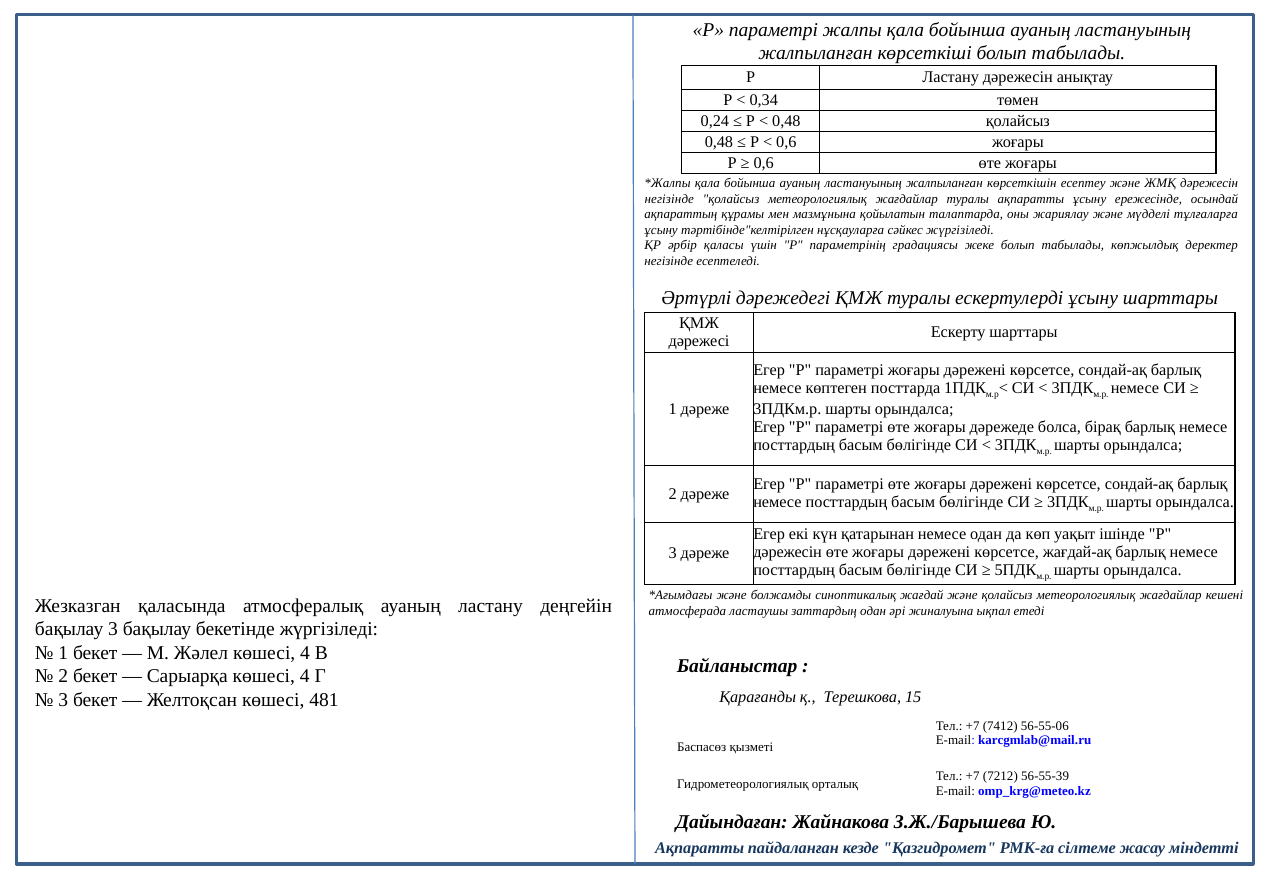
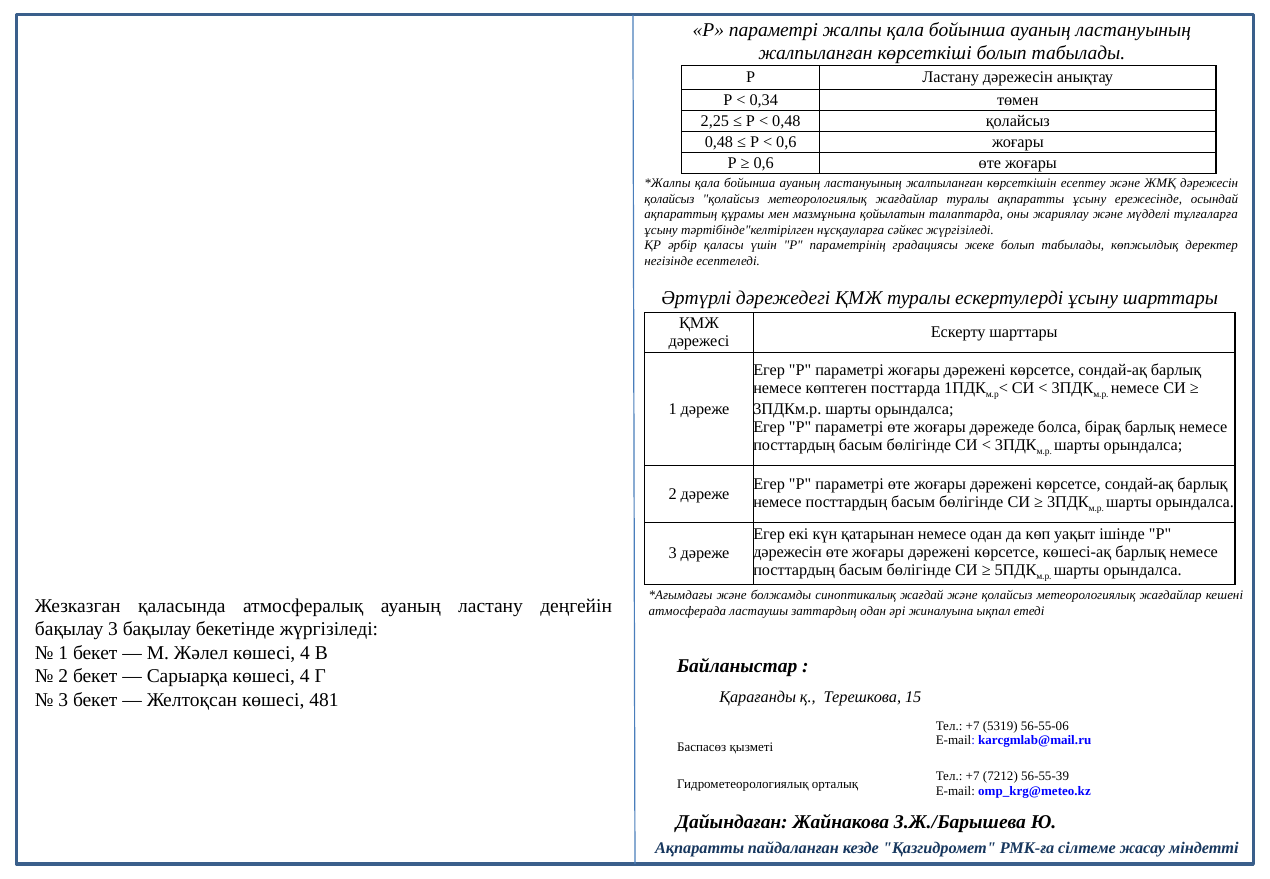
0,24: 0,24 -> 2,25
негізінде at (669, 199): негізінде -> қолайсыз
жағдай-ақ: жағдай-ақ -> көшесі-ақ
7412: 7412 -> 5319
